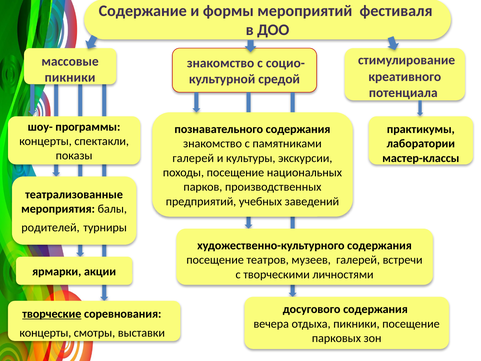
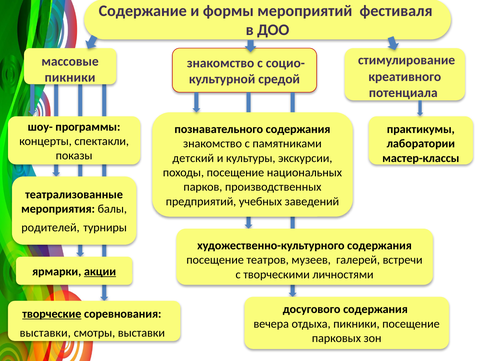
галерей at (193, 158): галерей -> детский
акции underline: none -> present
концерты at (45, 333): концерты -> выставки
